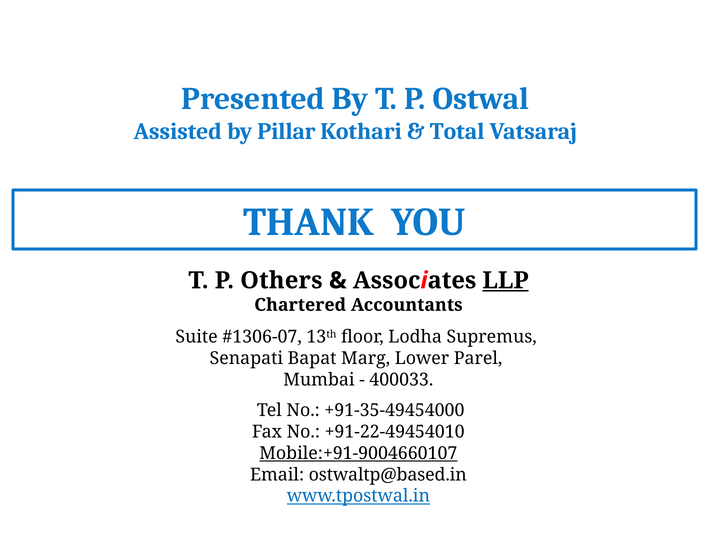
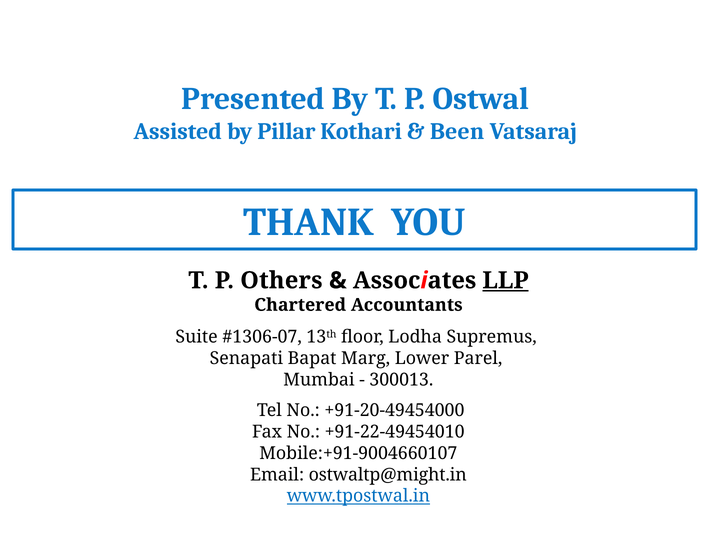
Total: Total -> Been
400033: 400033 -> 300013
+91-35-49454000: +91-35-49454000 -> +91-20-49454000
Mobile:+91-9004660107 underline: present -> none
ostwaltp@based.in: ostwaltp@based.in -> ostwaltp@might.in
